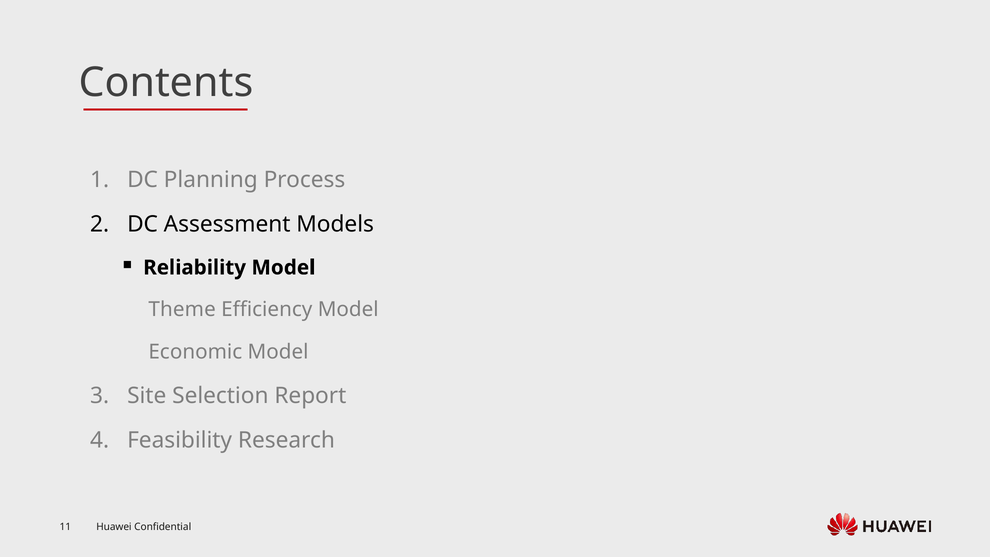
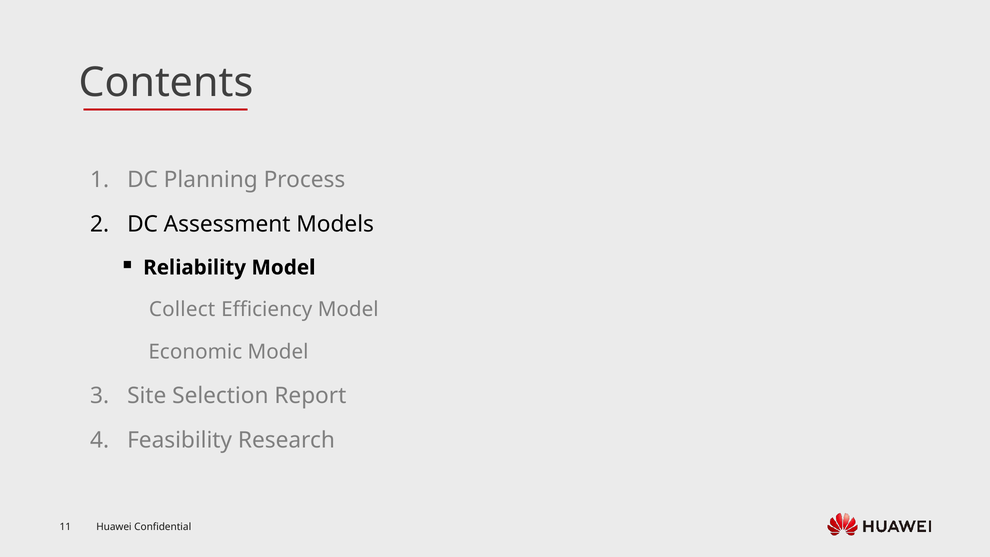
Theme: Theme -> Collect
